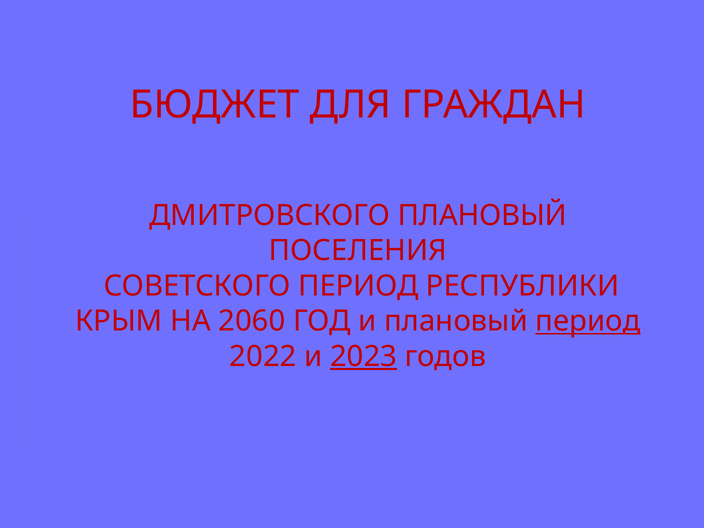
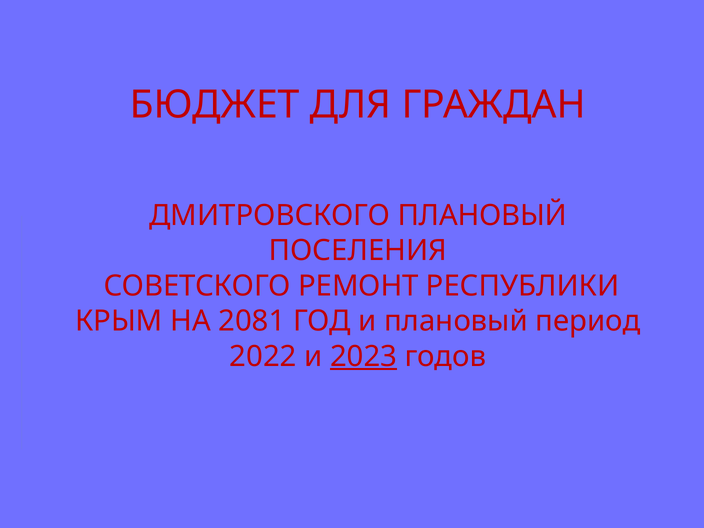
СОВЕТСКОГО ПЕРИОД: ПЕРИОД -> РЕМОНТ
2060: 2060 -> 2081
период at (588, 321) underline: present -> none
